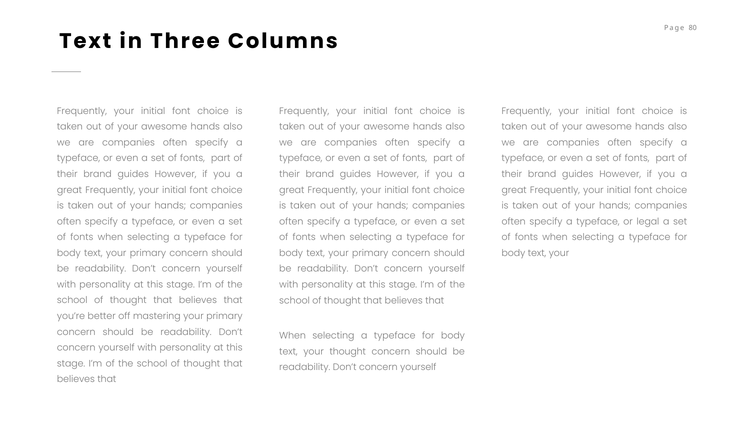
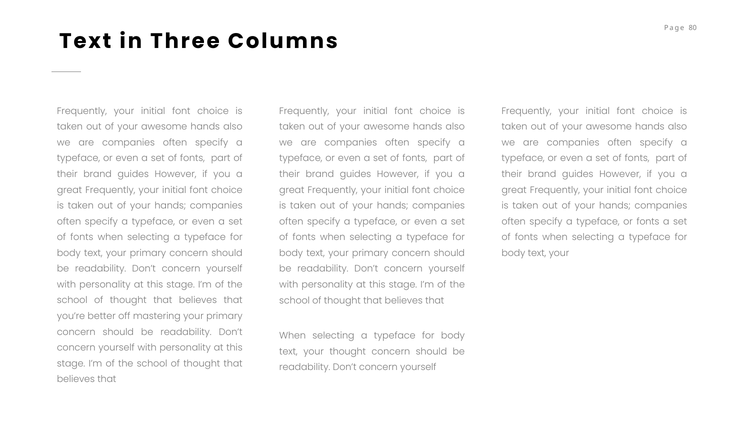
or legal: legal -> fonts
